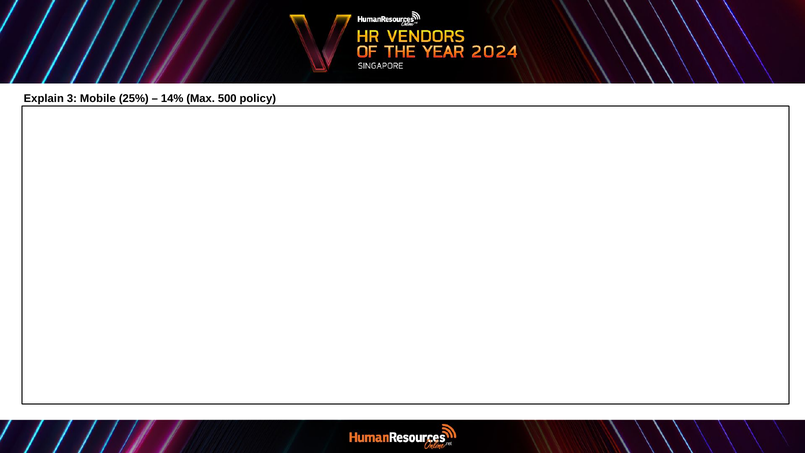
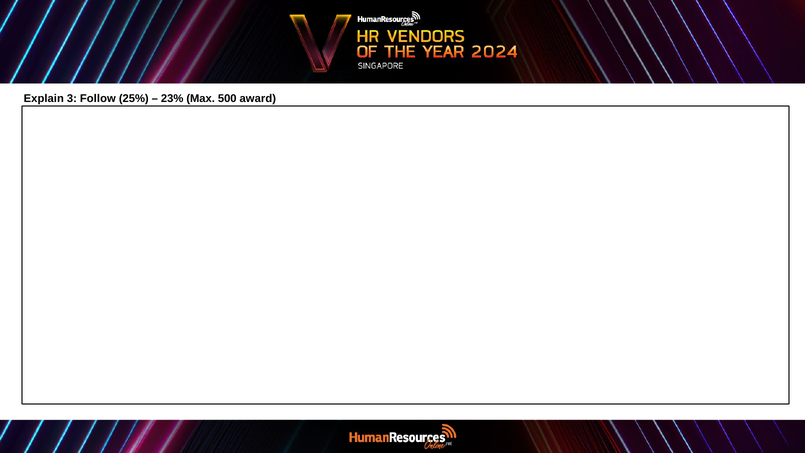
Mobile: Mobile -> Follow
14%: 14% -> 23%
policy: policy -> award
